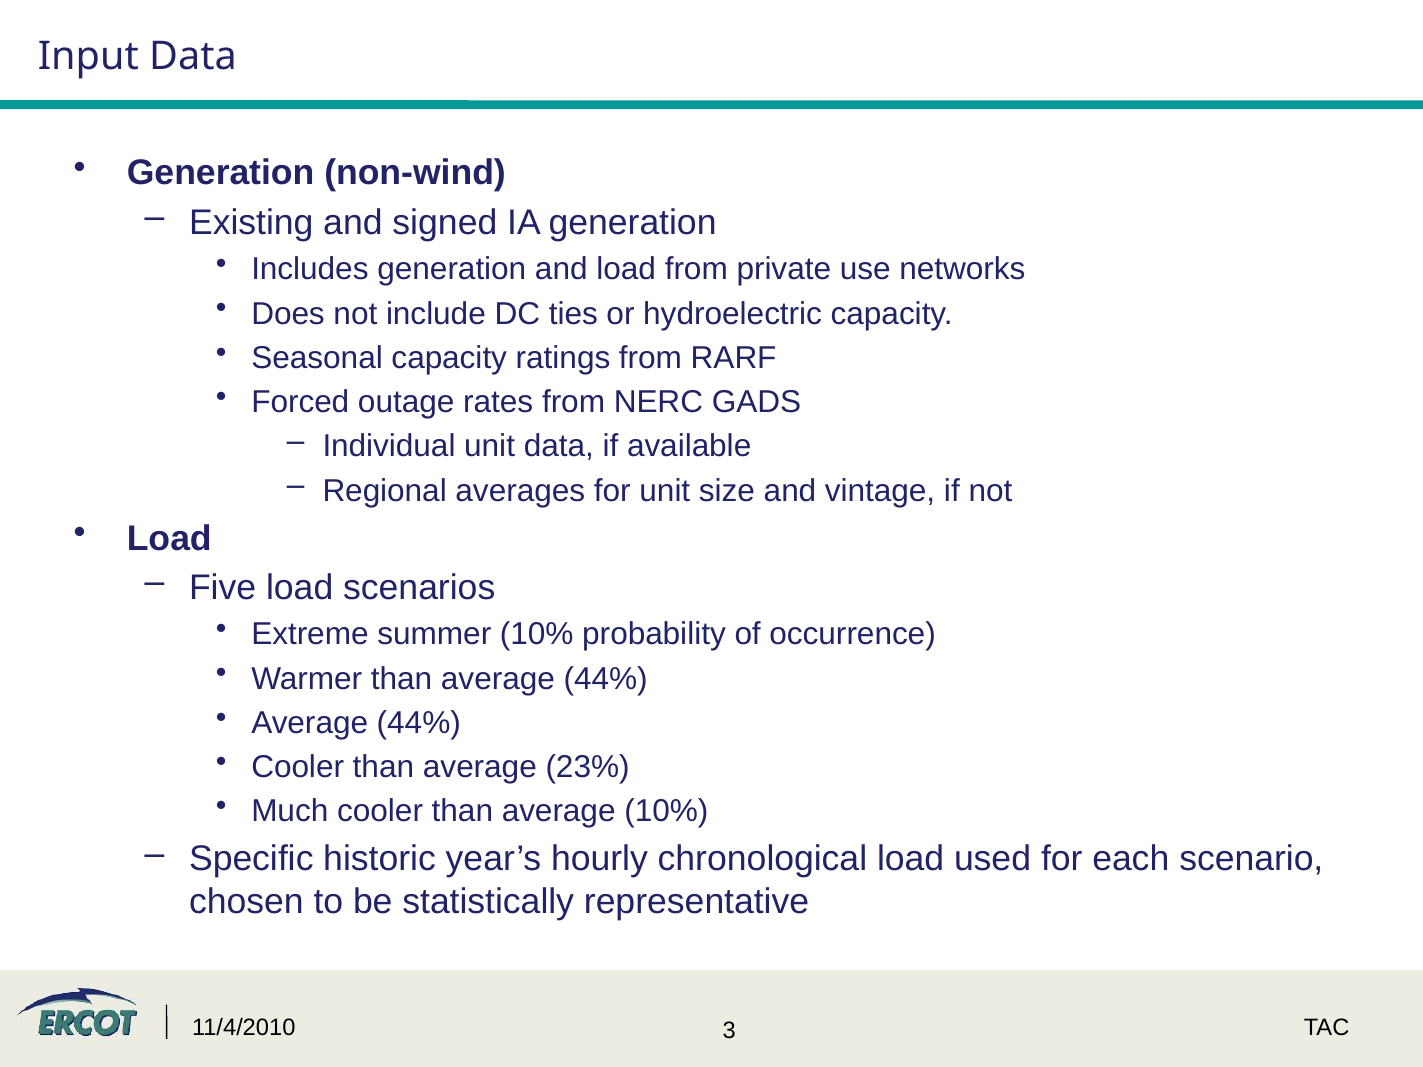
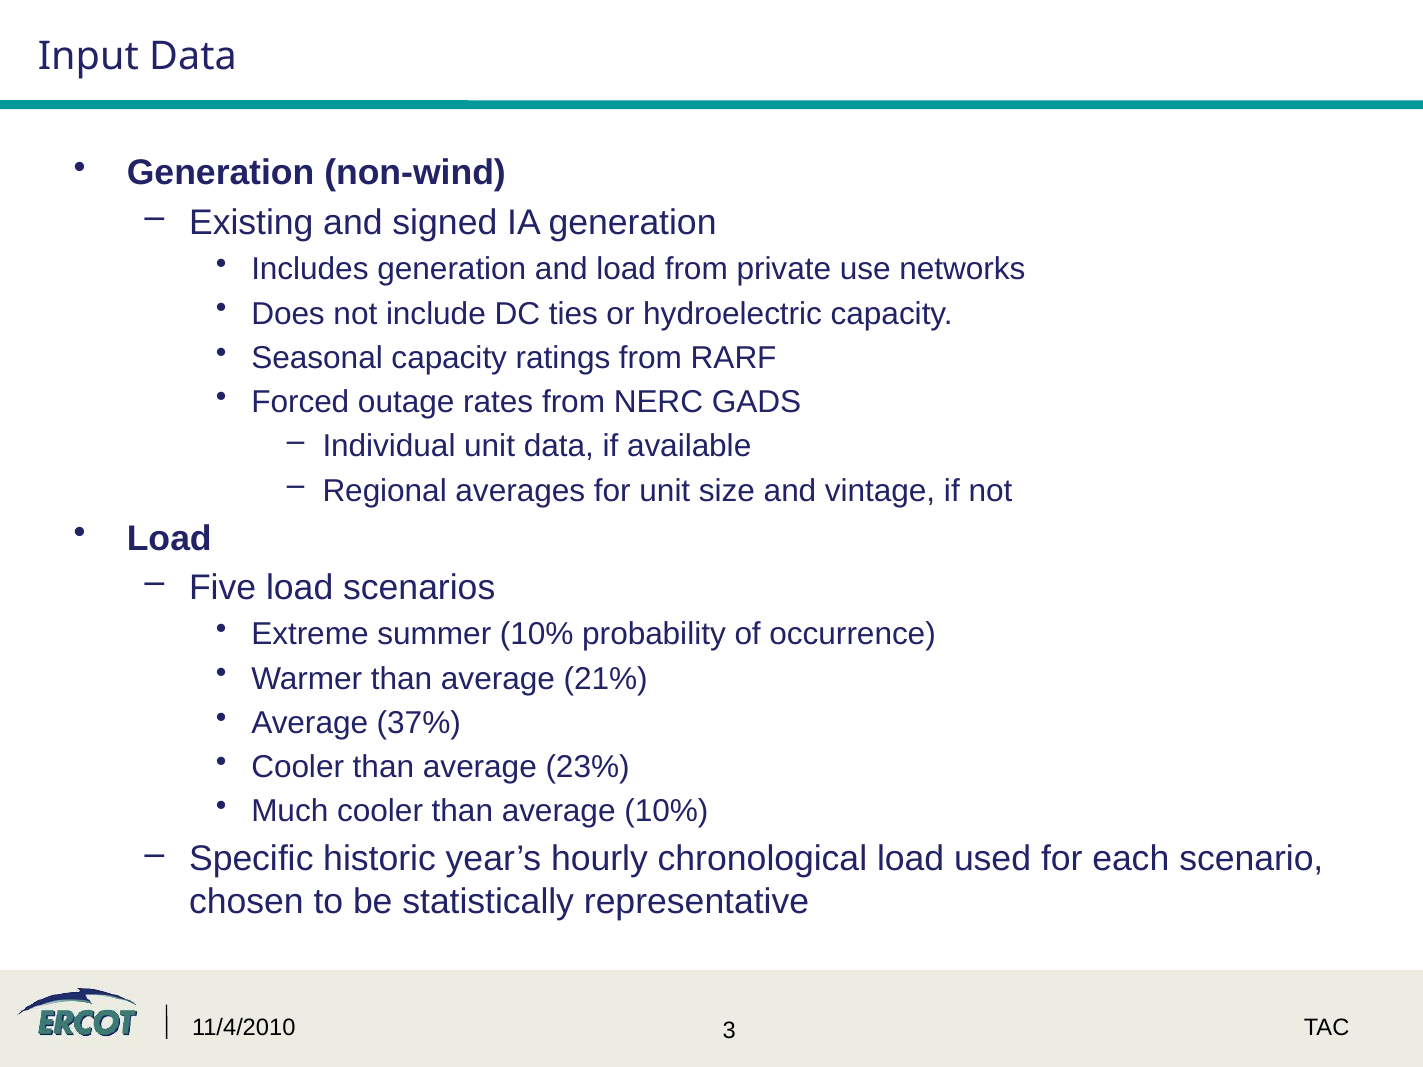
than average 44%: 44% -> 21%
44% at (419, 723): 44% -> 37%
